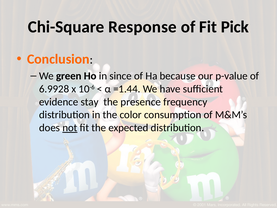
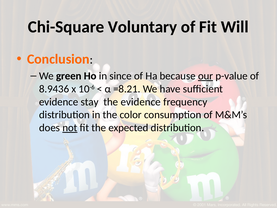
Response: Response -> Voluntary
Pick: Pick -> Will
our underline: none -> present
6.9928: 6.9928 -> 8.9436
=1.44: =1.44 -> =8.21
the presence: presence -> evidence
